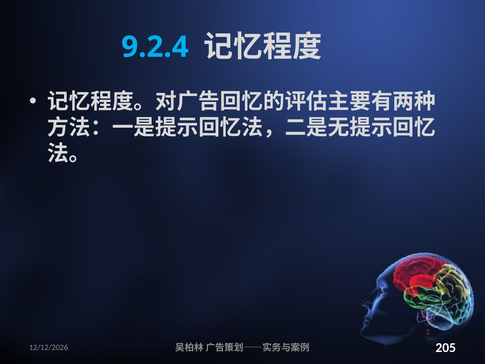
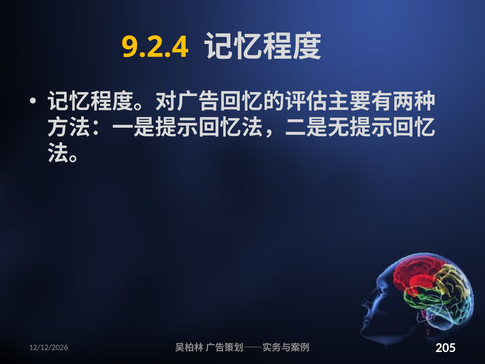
9.2.4 colour: light blue -> yellow
